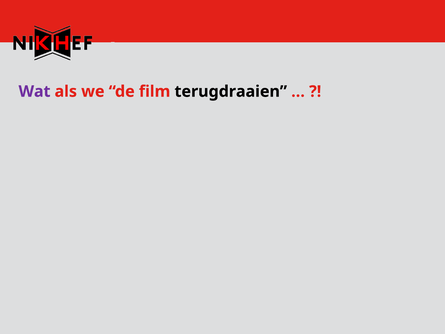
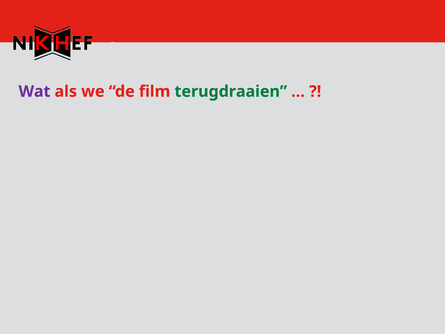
terugdraaien colour: black -> green
